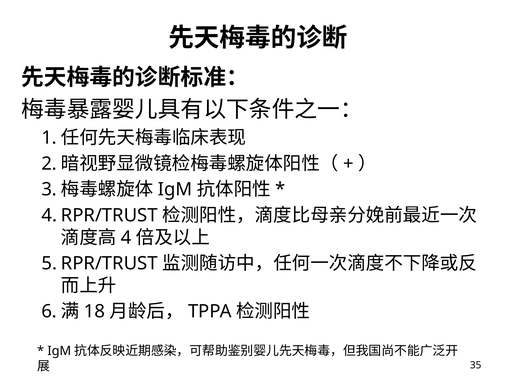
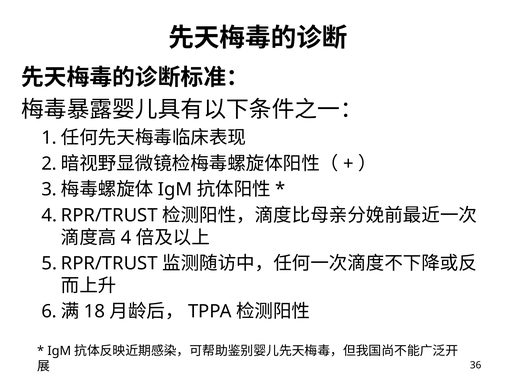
35: 35 -> 36
